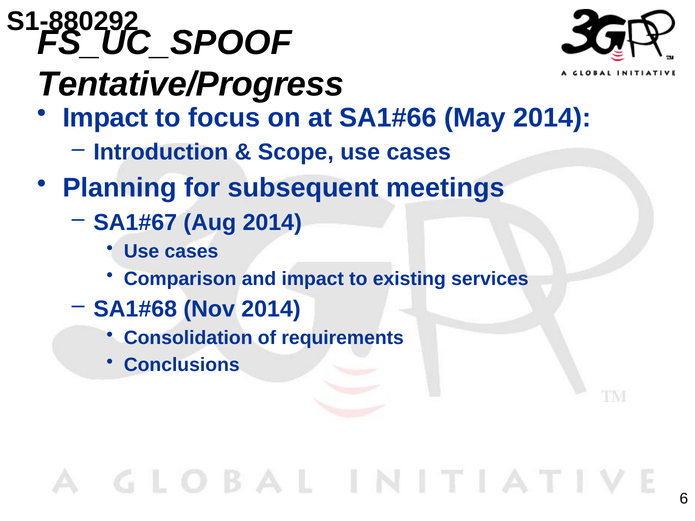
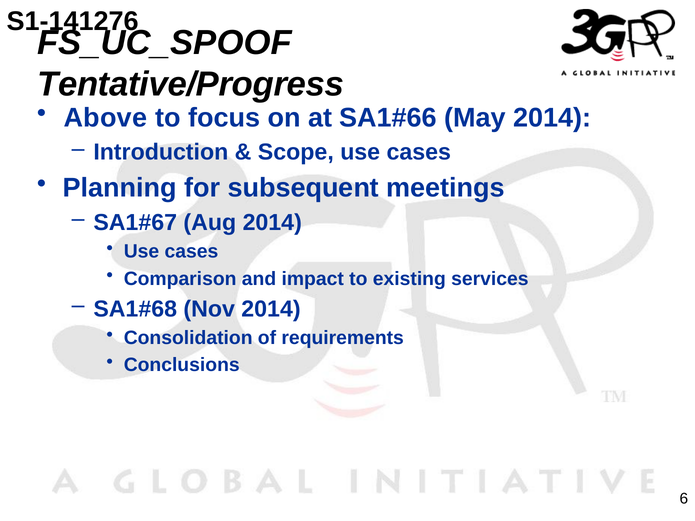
S1-880292: S1-880292 -> S1-141276
Impact at (106, 118): Impact -> Above
